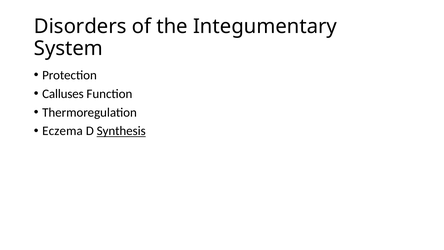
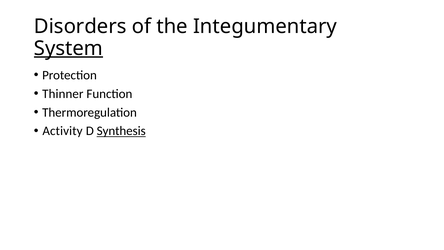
System underline: none -> present
Calluses: Calluses -> Thinner
Eczema: Eczema -> Activity
